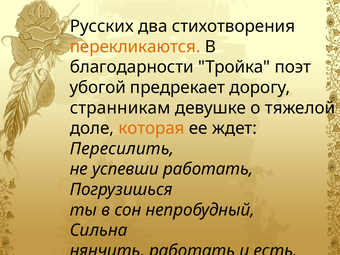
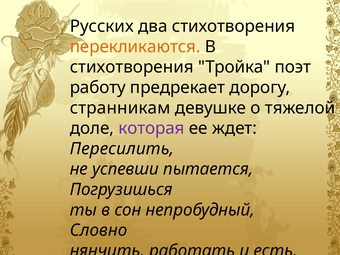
благодарности at (132, 67): благодарности -> стихотворения
убогой: убогой -> работу
которая colour: orange -> purple
успевши работать: работать -> пытается
Сильна: Сильна -> Словно
